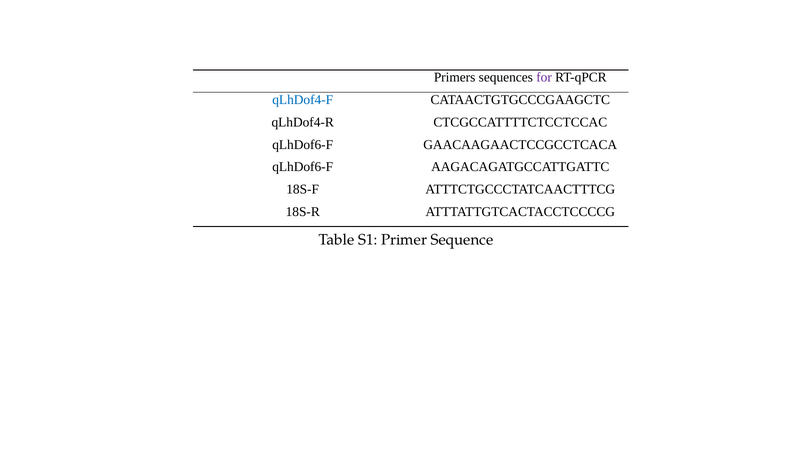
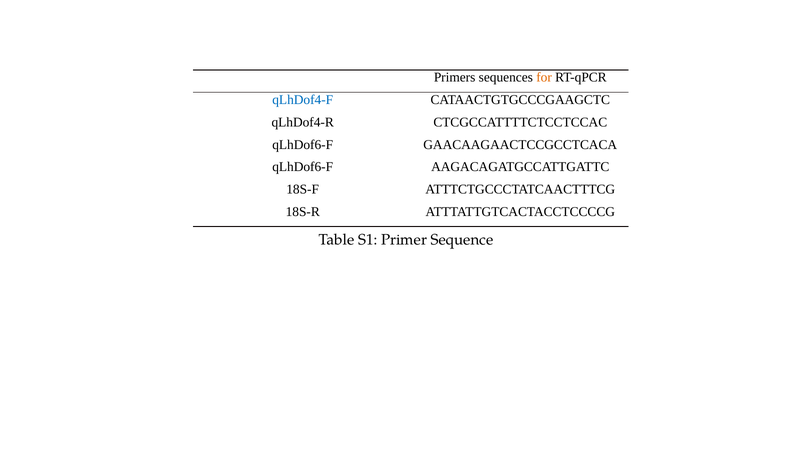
for colour: purple -> orange
